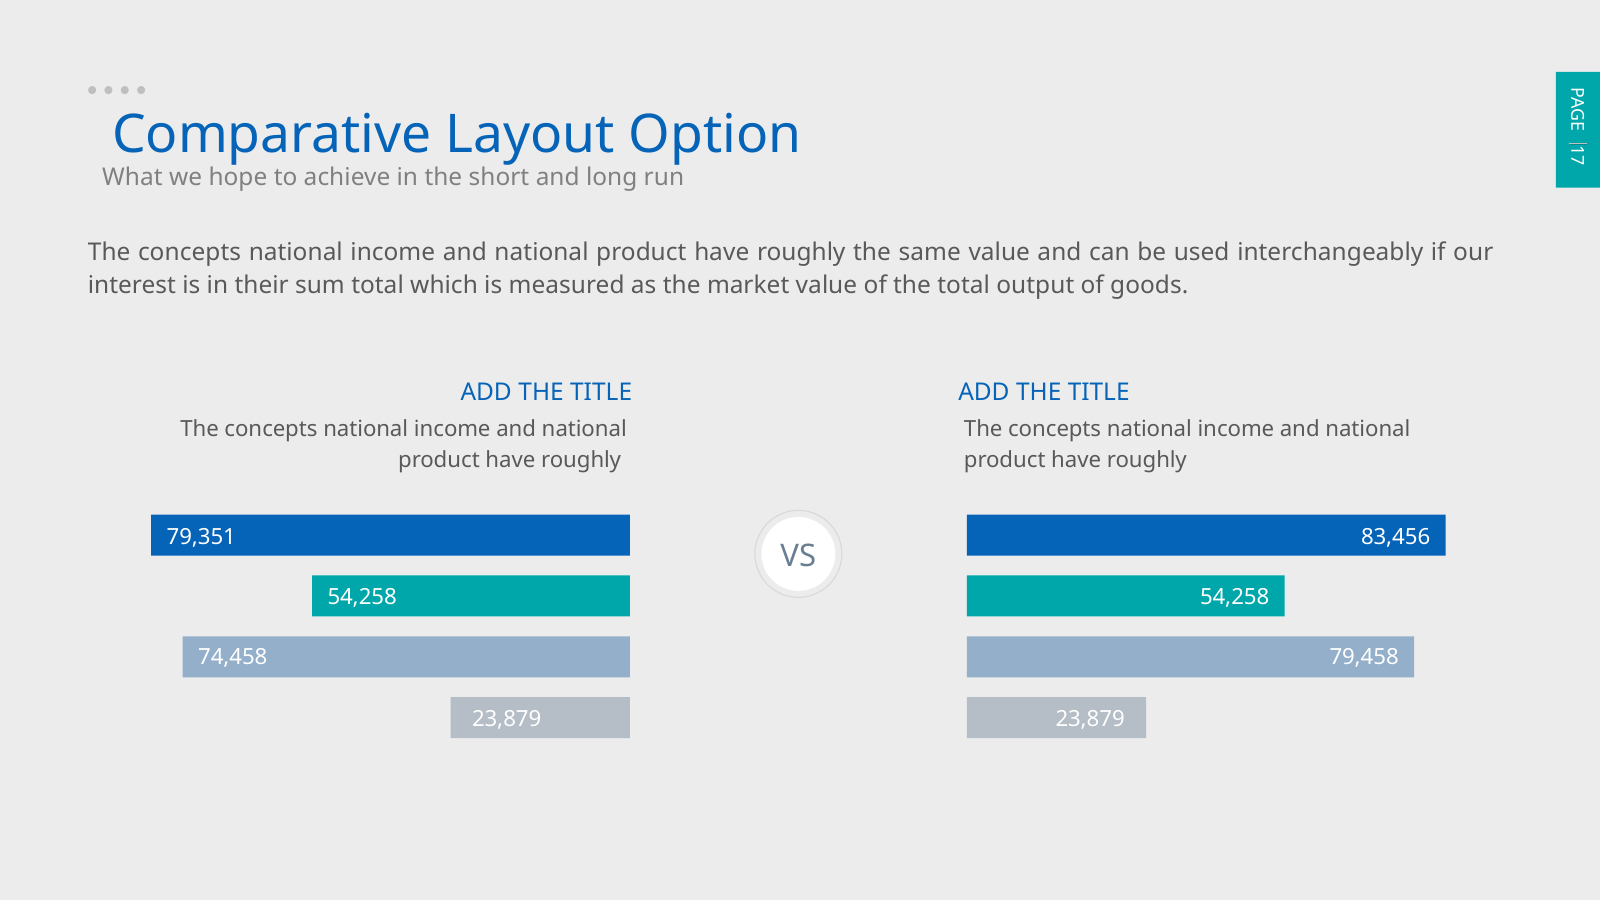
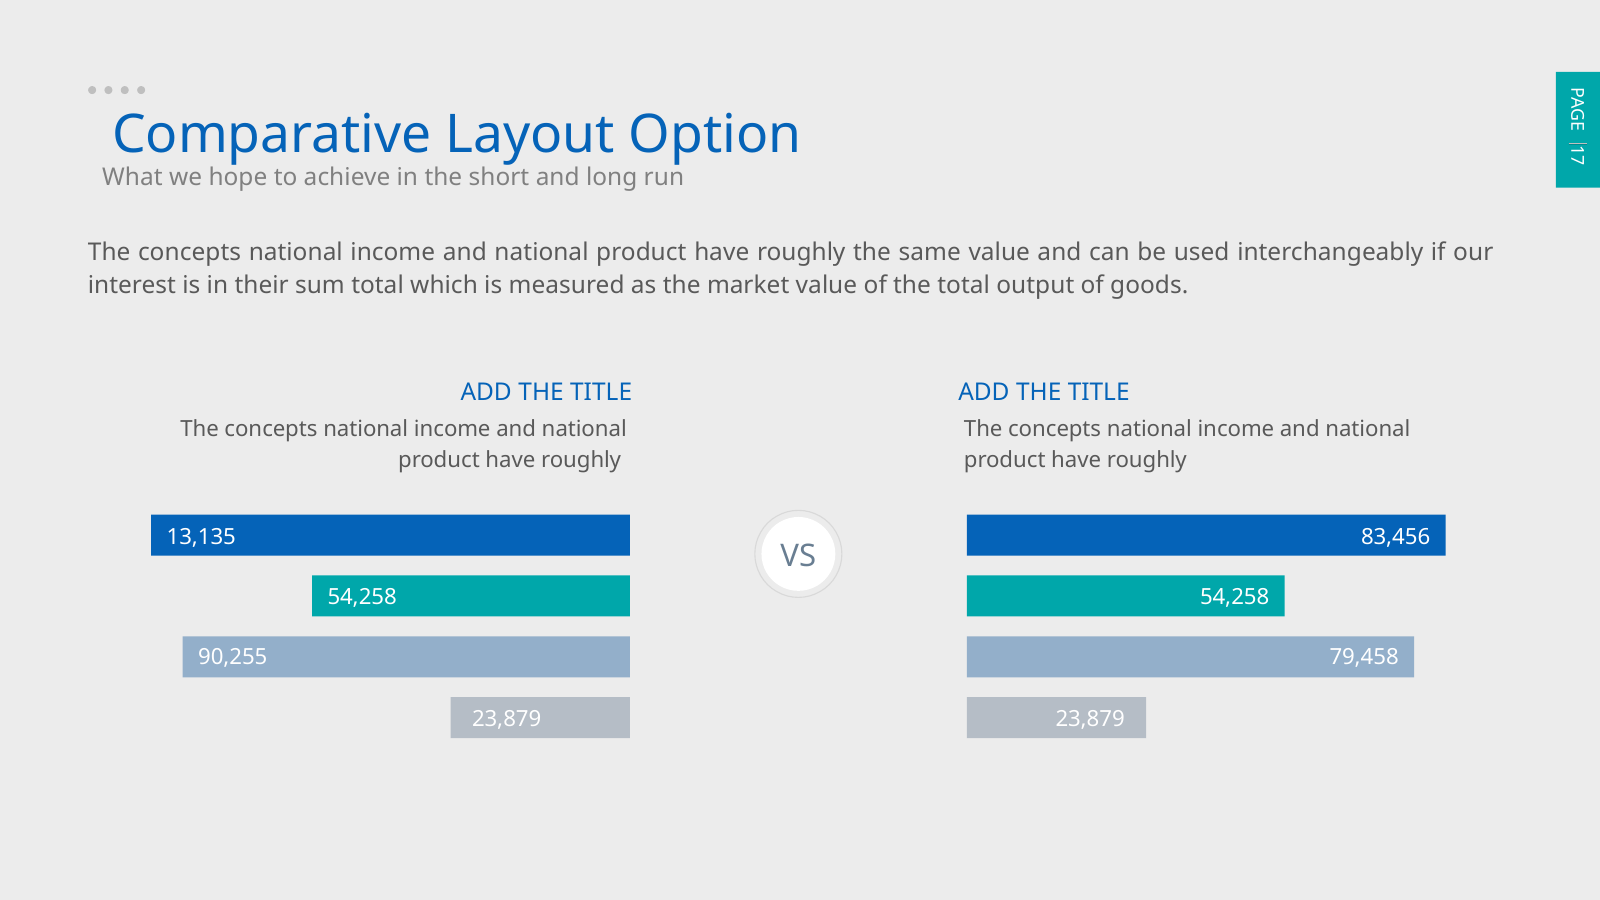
79,351: 79,351 -> 13,135
74,458: 74,458 -> 90,255
